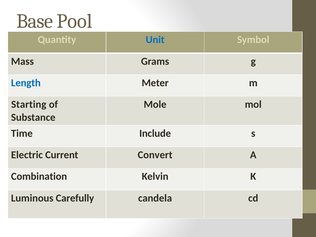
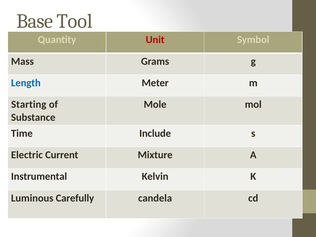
Pool: Pool -> Tool
Unit colour: blue -> red
Convert: Convert -> Mixture
Combination: Combination -> Instrumental
